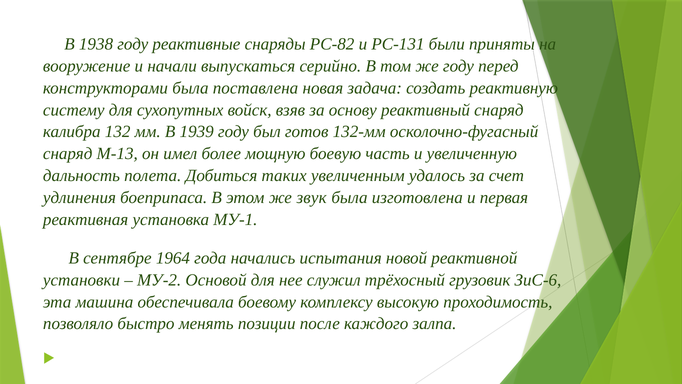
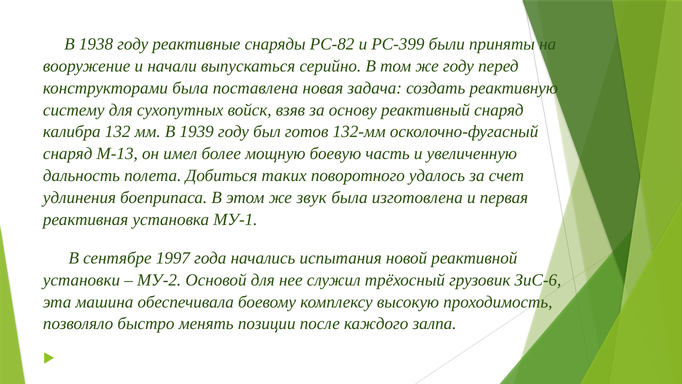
РС-131: РС-131 -> РС-399
увеличенным: увеличенным -> поворотного
1964: 1964 -> 1997
